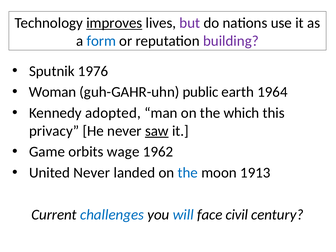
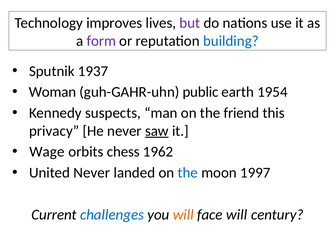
improves underline: present -> none
form colour: blue -> purple
building colour: purple -> blue
1976: 1976 -> 1937
1964: 1964 -> 1954
adopted: adopted -> suspects
which: which -> friend
Game: Game -> Wage
wage: wage -> chess
1913: 1913 -> 1997
will at (183, 215) colour: blue -> orange
face civil: civil -> will
